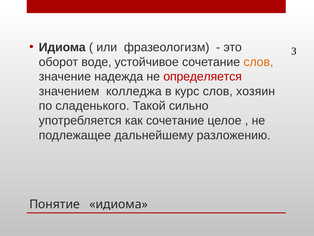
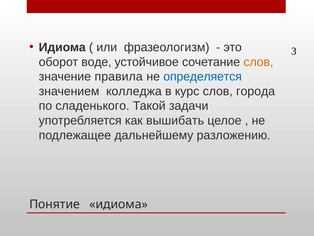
надежда: надежда -> правила
определяется colour: red -> blue
хозяин: хозяин -> города
сильно: сильно -> задачи
как сочетание: сочетание -> вышибать
